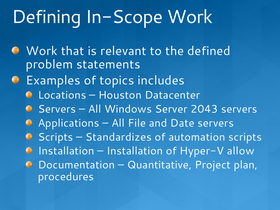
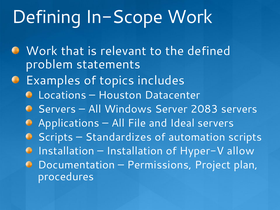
2043: 2043 -> 2083
Date: Date -> Ideal
Quantitative: Quantitative -> Permissions
